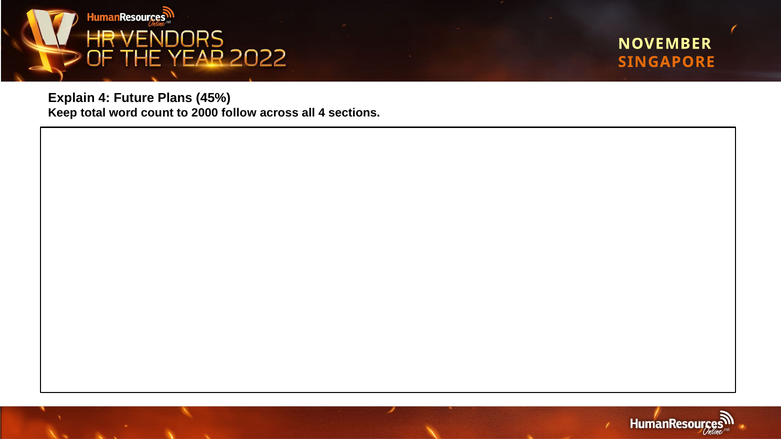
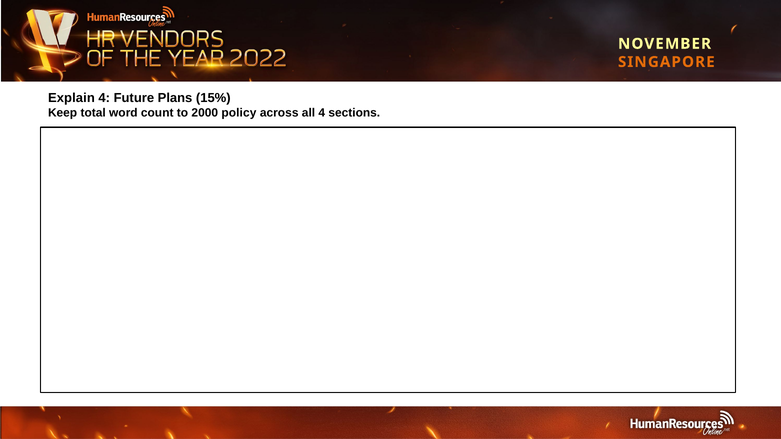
45%: 45% -> 15%
follow: follow -> policy
